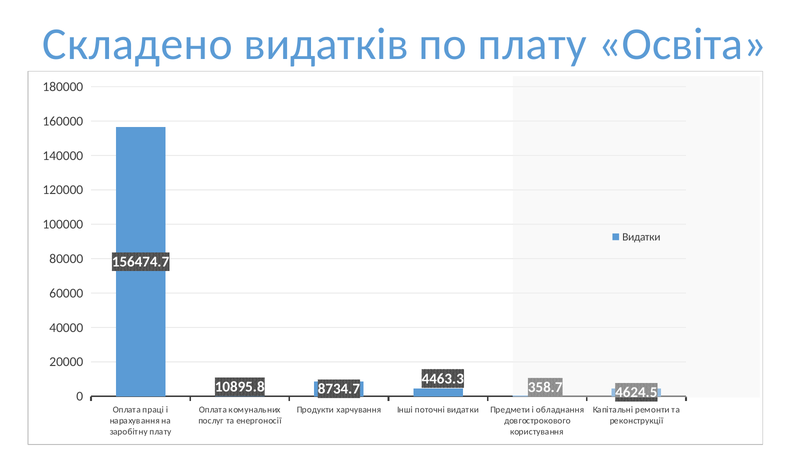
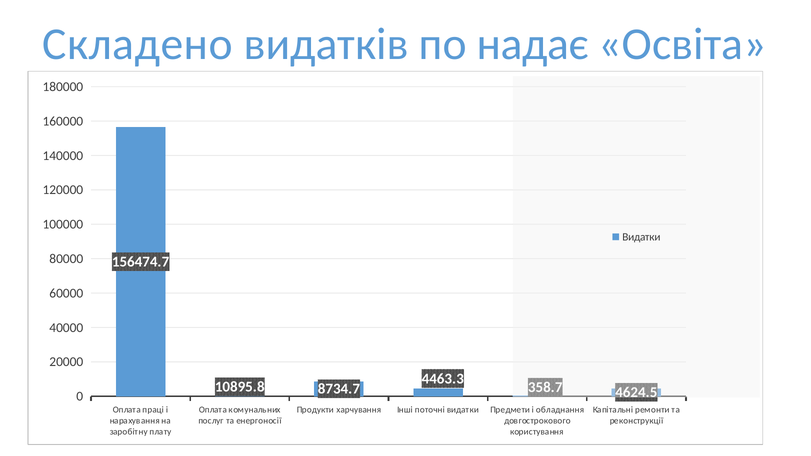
по плату: плату -> надає
